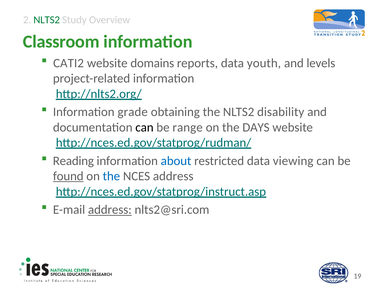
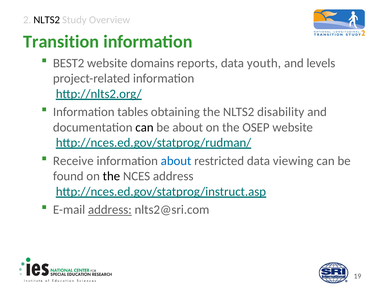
NLTS2 at (47, 20) colour: green -> black
Classroom: Classroom -> Transition
CATI2: CATI2 -> BEST2
grade: grade -> tables
be range: range -> about
DAYS: DAYS -> OSEP
Reading: Reading -> Receive
found underline: present -> none
the at (111, 176) colour: blue -> black
